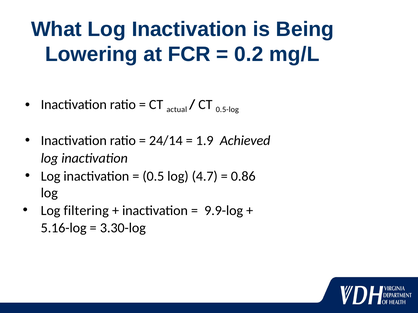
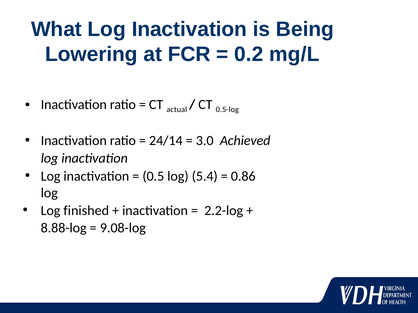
1.9: 1.9 -> 3.0
4.7: 4.7 -> 5.4
filtering: filtering -> finished
9.9-log: 9.9-log -> 2.2-log
5.16-log: 5.16-log -> 8.88-log
3.30-log: 3.30-log -> 9.08-log
